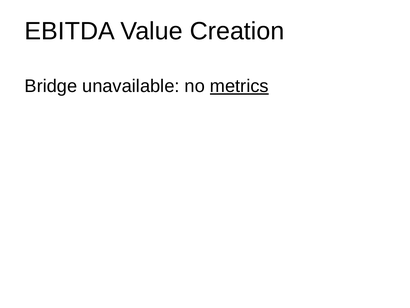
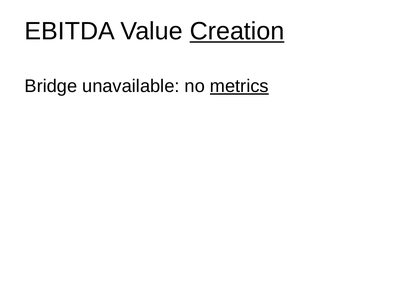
Creation underline: none -> present
